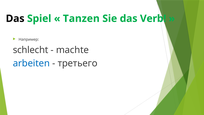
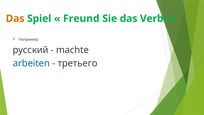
Das at (15, 19) colour: black -> orange
Tanzen: Tanzen -> Freund
schlecht: schlecht -> русский
